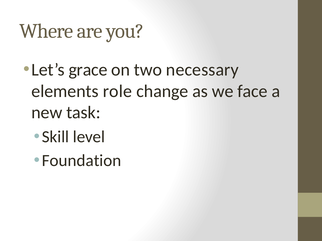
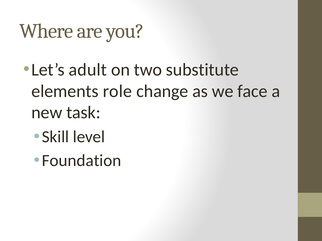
grace: grace -> adult
necessary: necessary -> substitute
